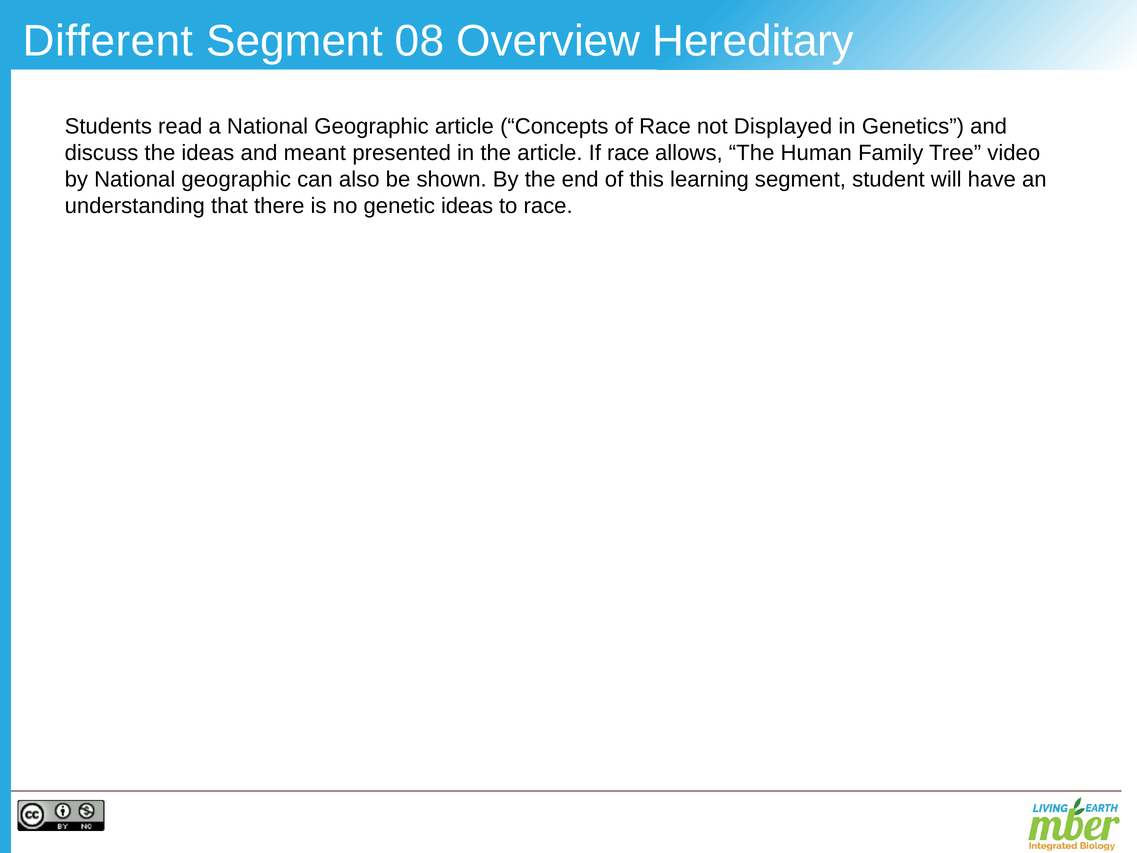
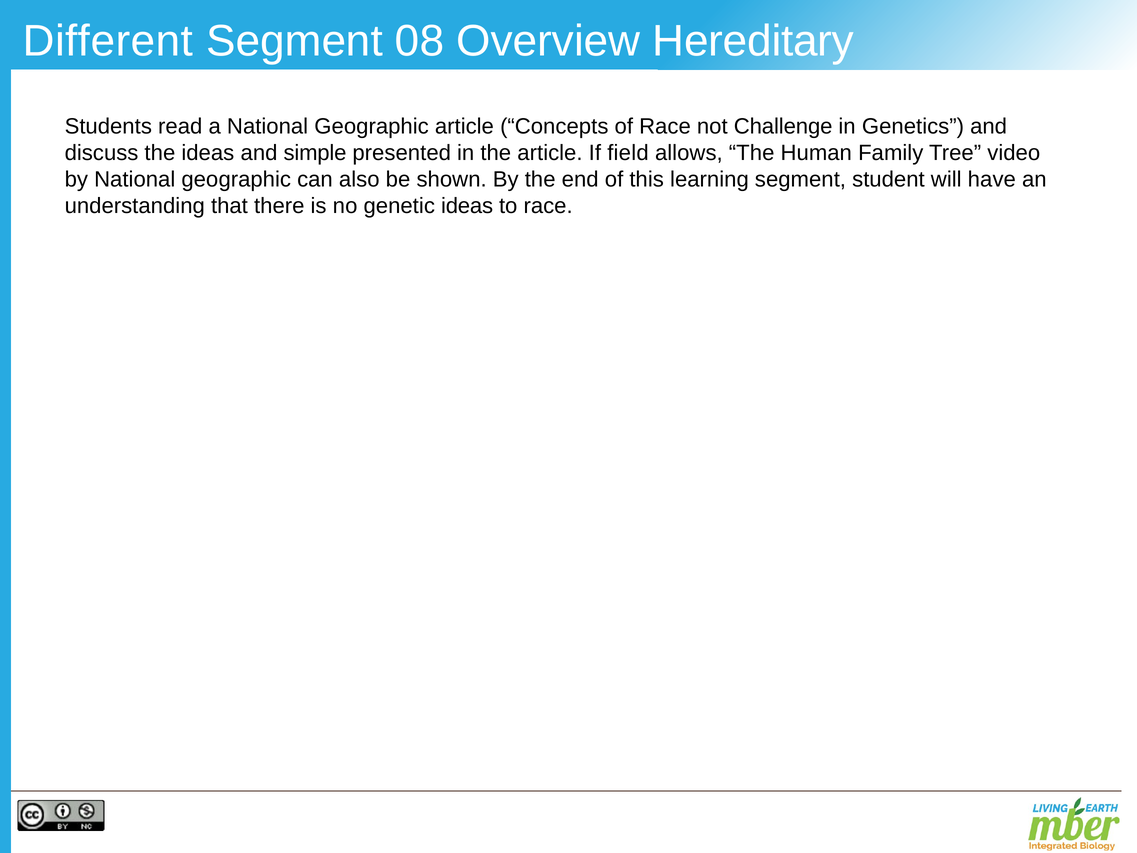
Displayed: Displayed -> Challenge
meant: meant -> simple
If race: race -> field
